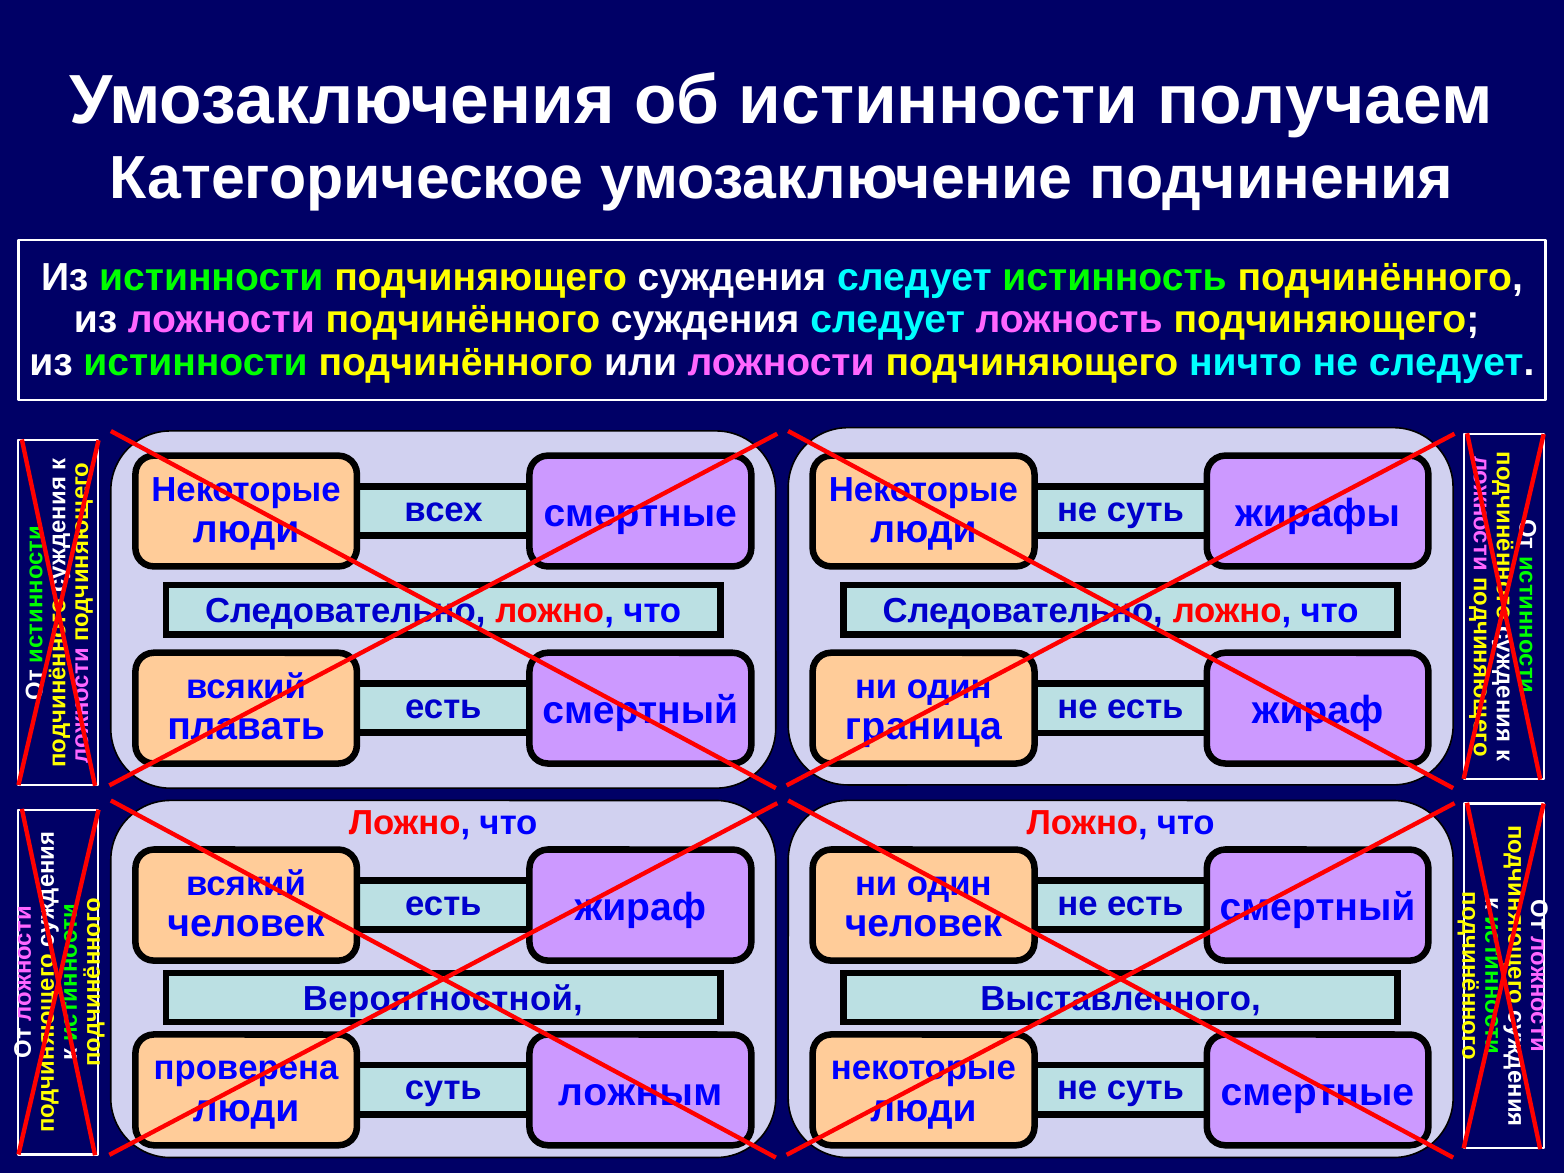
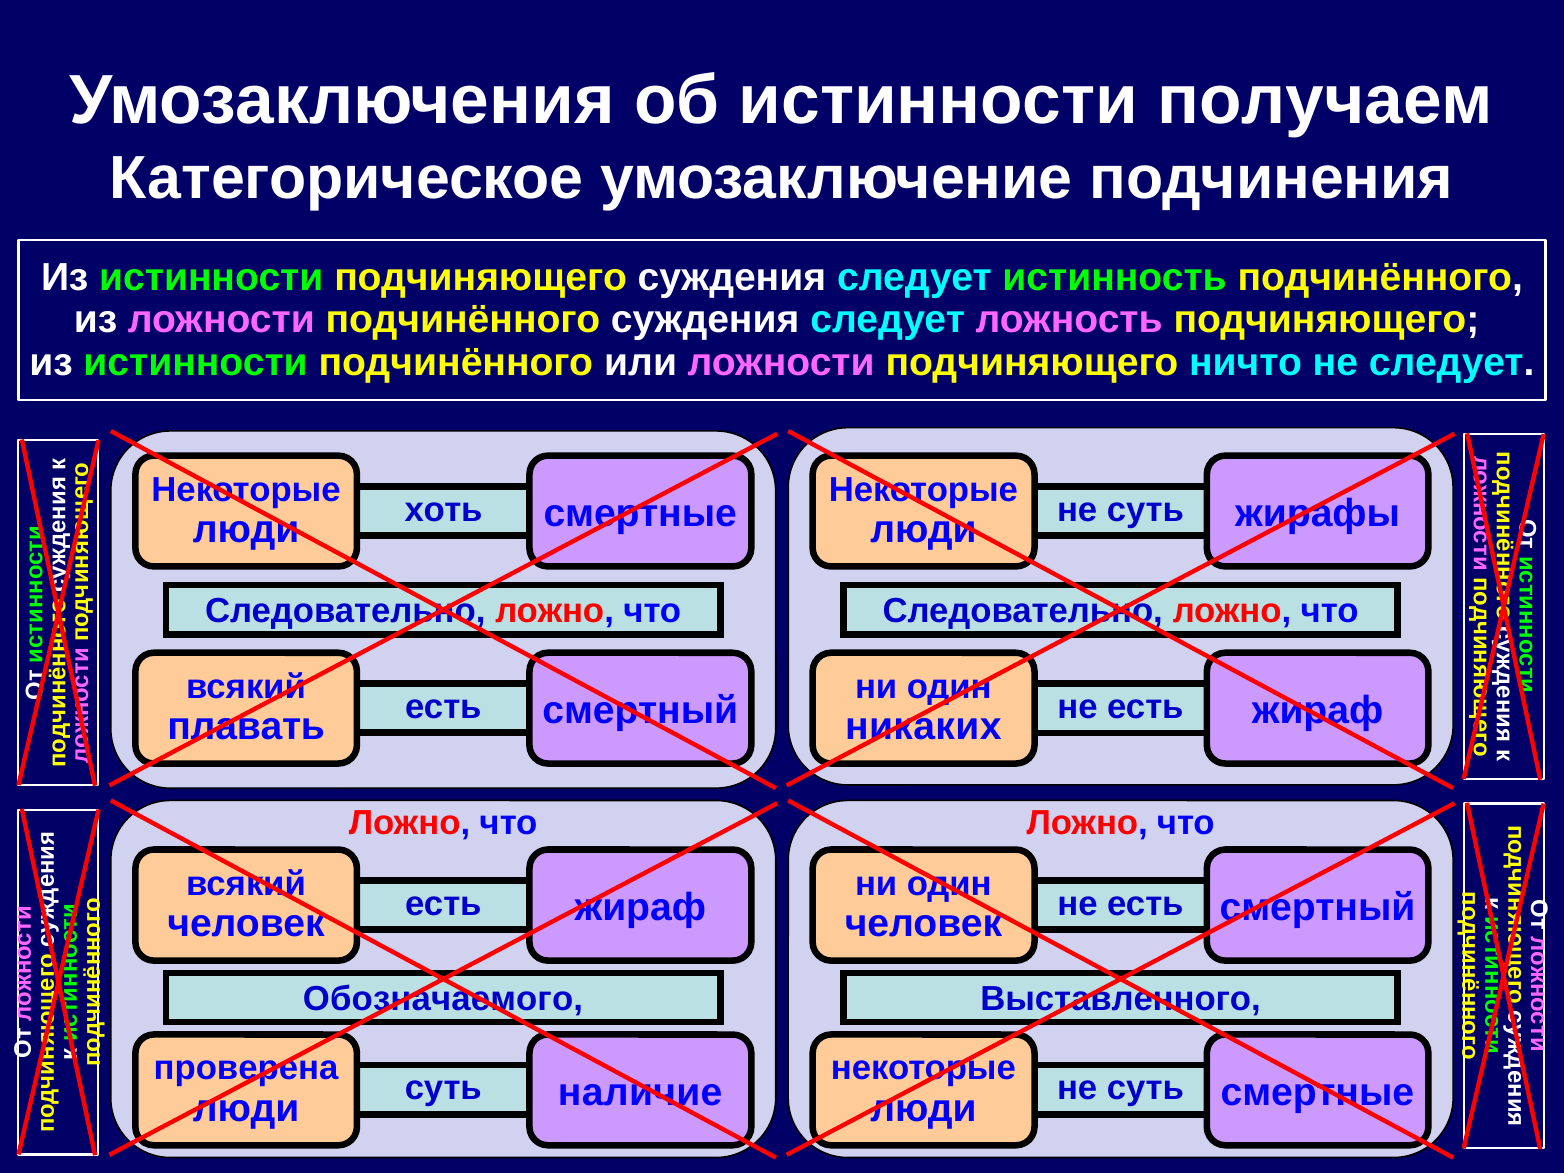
всех: всех -> хоть
граница: граница -> никаких
Вероятностной: Вероятностной -> Обозначаемого
ложным: ложным -> наличие
